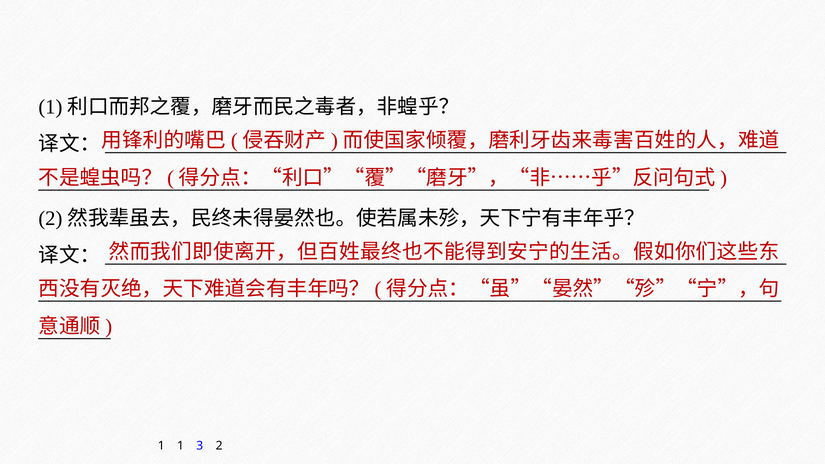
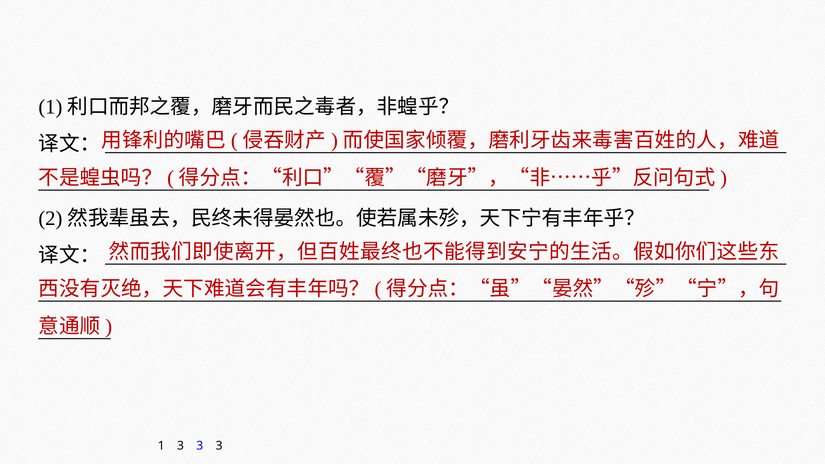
1 1: 1 -> 3
2 at (219, 446): 2 -> 3
